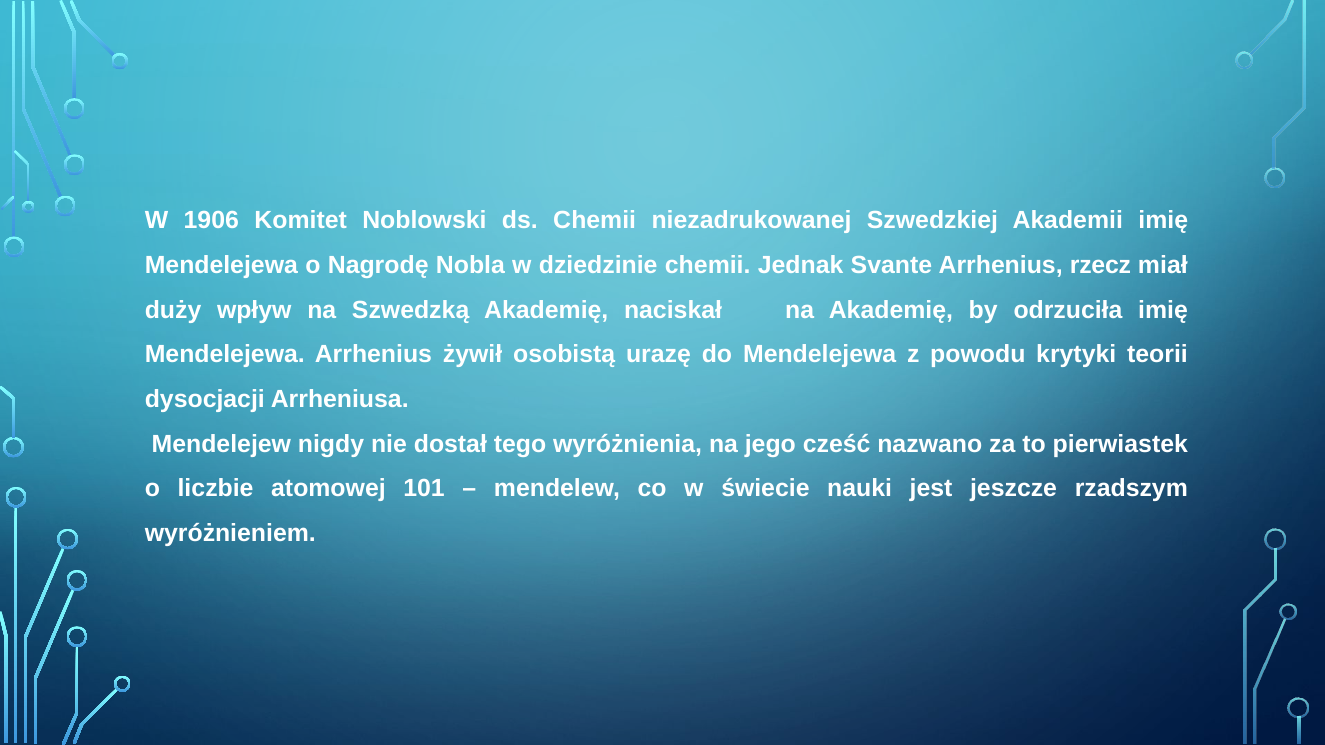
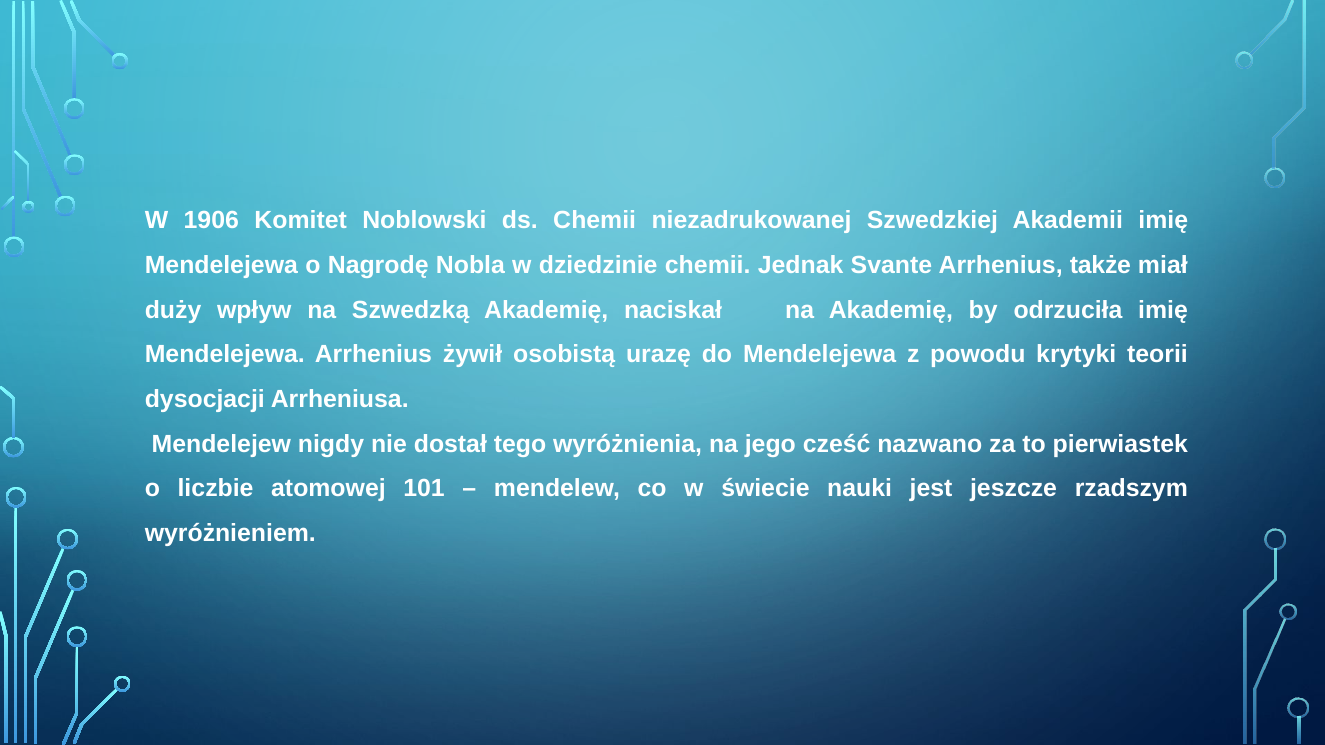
rzecz: rzecz -> także
